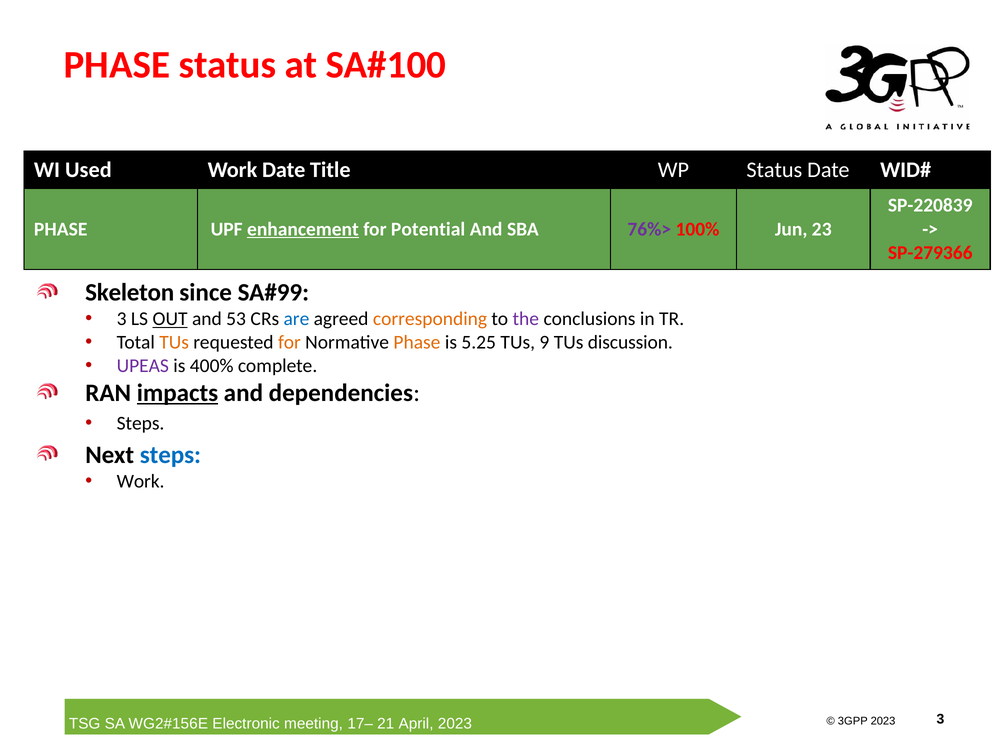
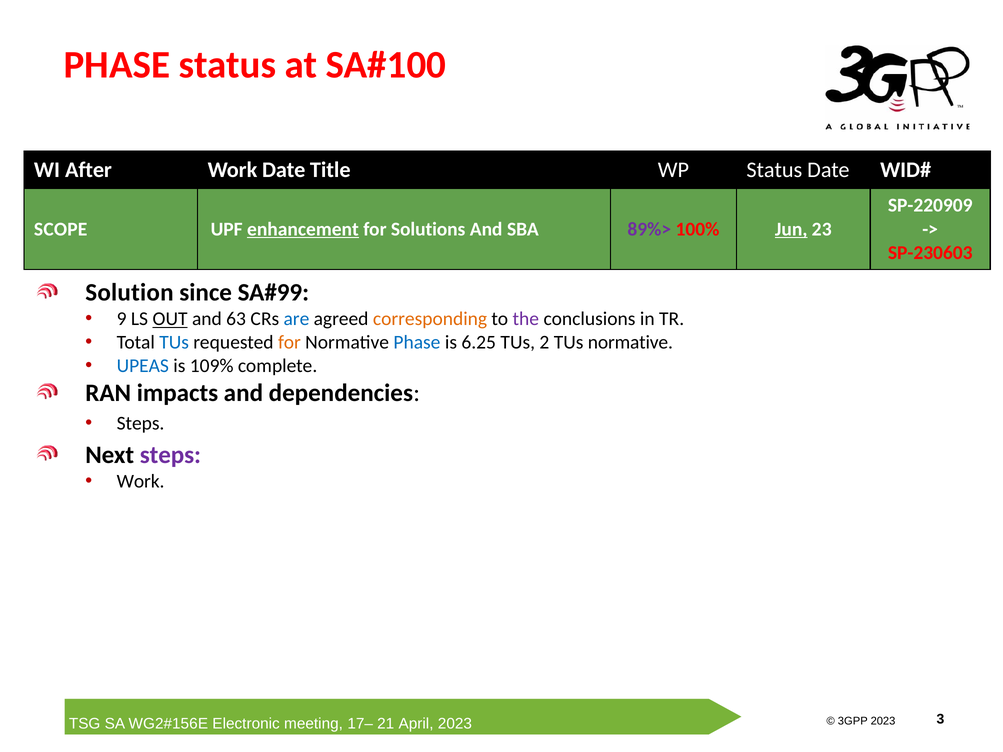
Used: Used -> After
SP-220839: SP-220839 -> SP-220909
PHASE at (61, 229): PHASE -> SCOPE
Potential: Potential -> Solutions
76%>: 76%> -> 89%>
Jun underline: none -> present
SP-279366: SP-279366 -> SP-230603
Skeleton: Skeleton -> Solution
3 at (122, 319): 3 -> 9
53: 53 -> 63
TUs at (174, 343) colour: orange -> blue
Phase at (417, 343) colour: orange -> blue
5.25: 5.25 -> 6.25
9: 9 -> 2
TUs discussion: discussion -> normative
UPEAS colour: purple -> blue
400%: 400% -> 109%
impacts underline: present -> none
steps at (170, 455) colour: blue -> purple
